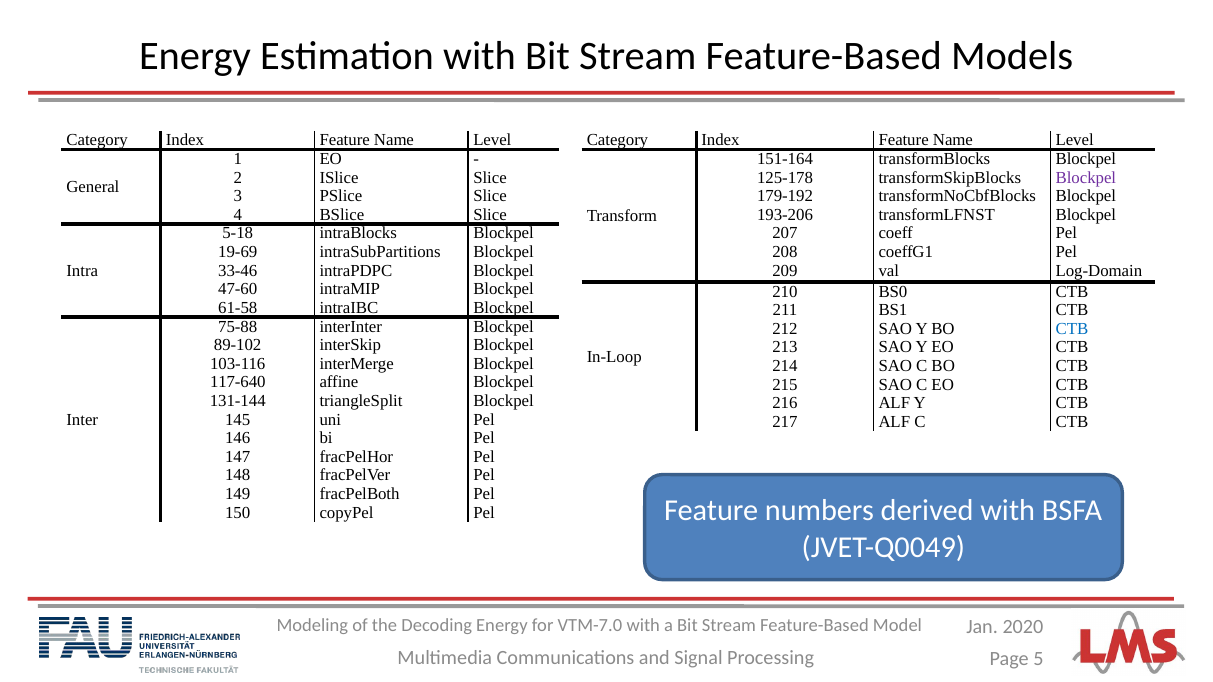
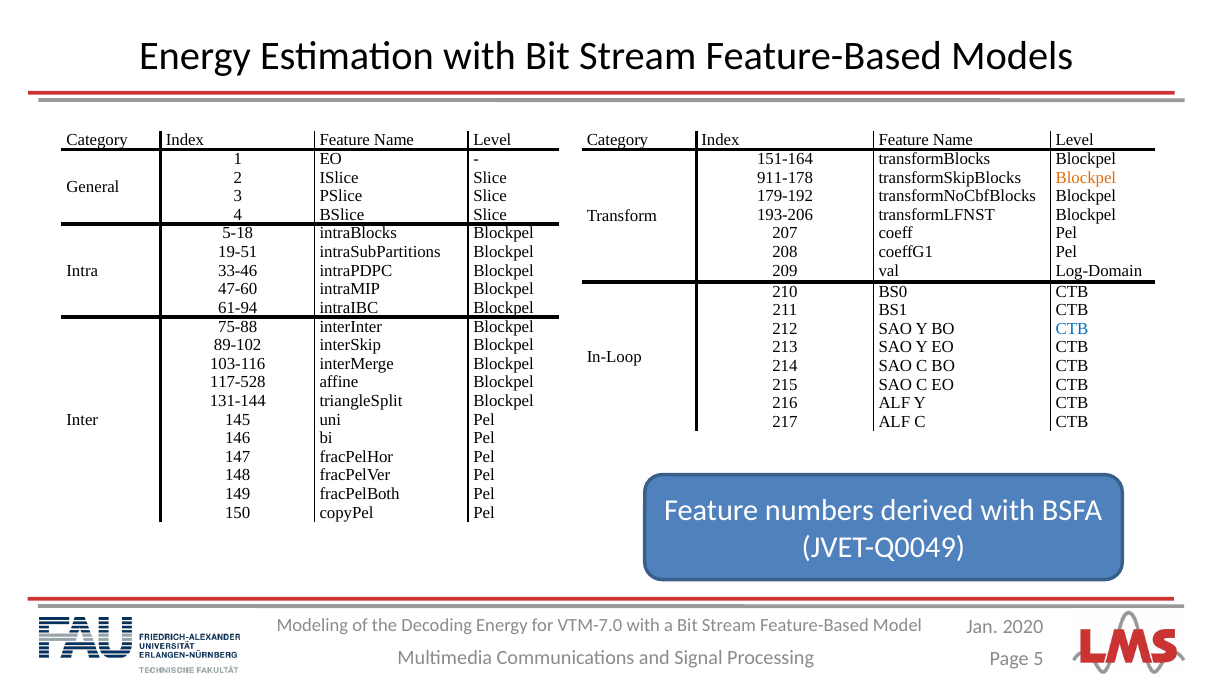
125-178: 125-178 -> 911-178
Blockpel at (1086, 178) colour: purple -> orange
19-69: 19-69 -> 19-51
61-58: 61-58 -> 61-94
117-640: 117-640 -> 117-528
